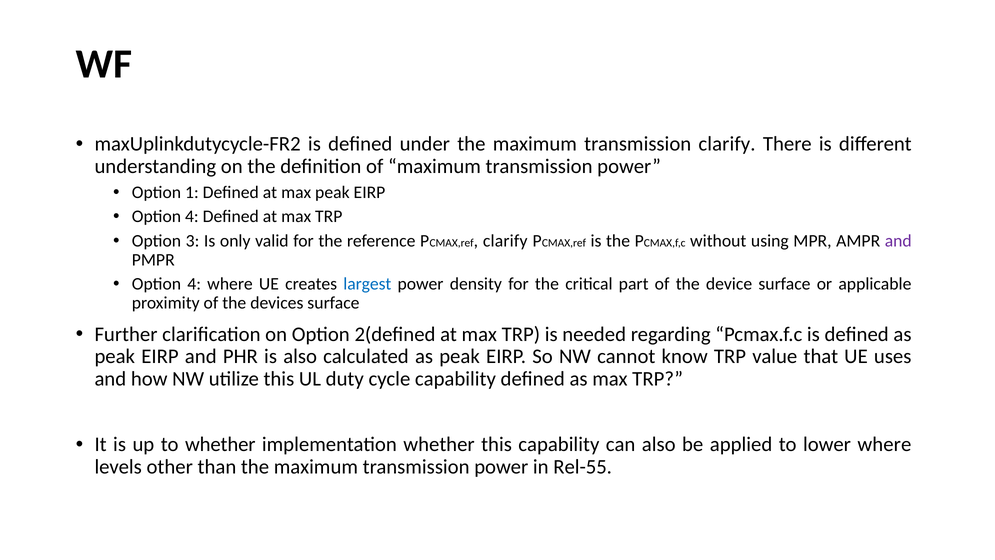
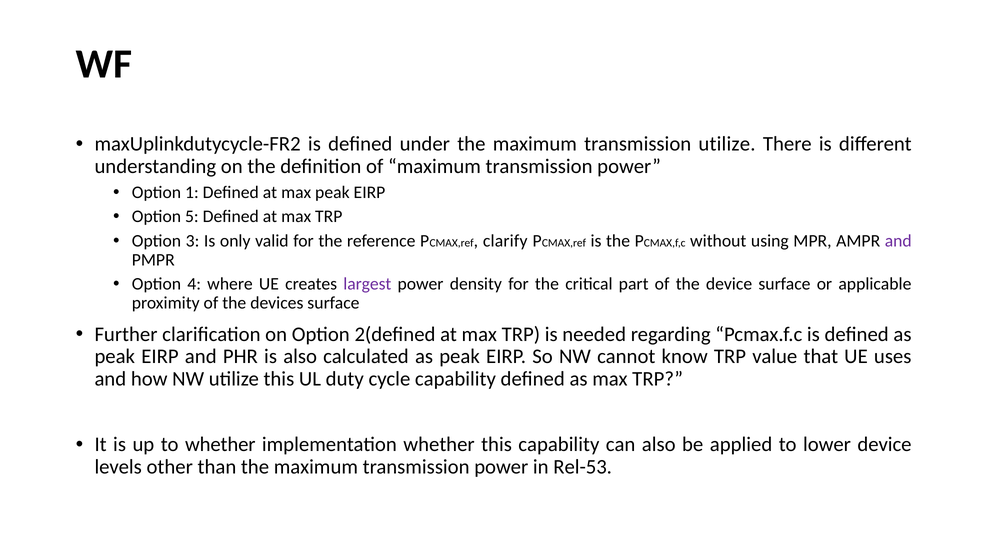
transmission clarify: clarify -> utilize
4 at (192, 216): 4 -> 5
largest colour: blue -> purple
lower where: where -> device
Rel-55: Rel-55 -> Rel-53
